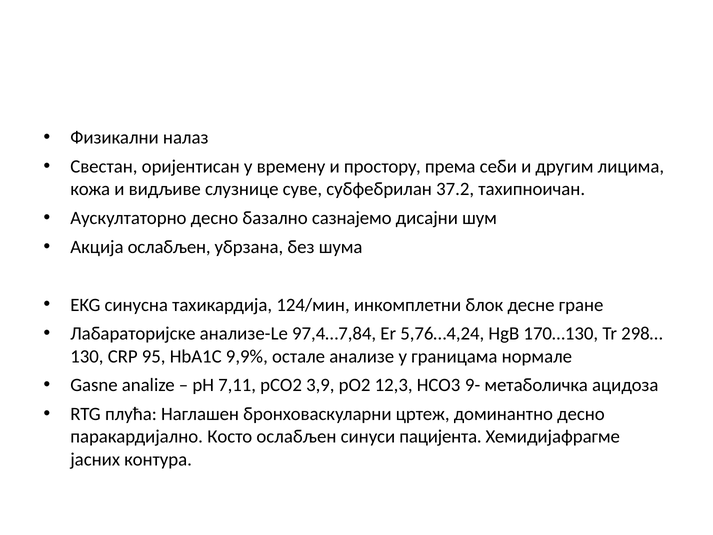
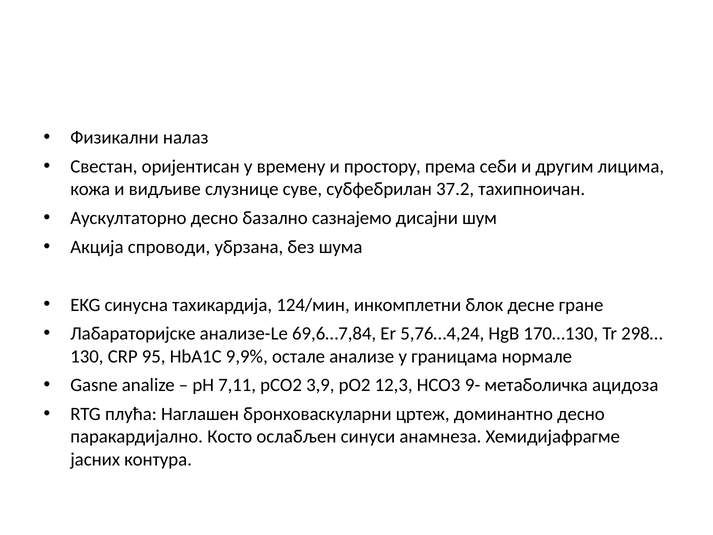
Акција ослабљен: ослабљен -> спроводи
97,4…7,84: 97,4…7,84 -> 69,6…7,84
пацијента: пацијента -> анамнеза
